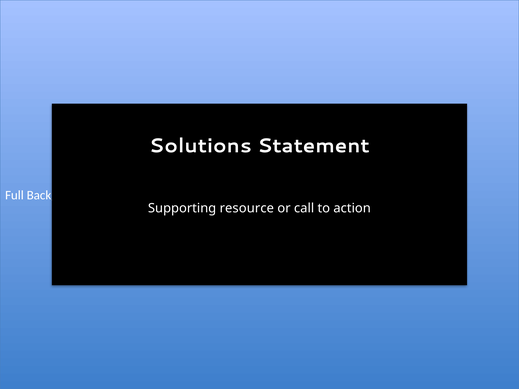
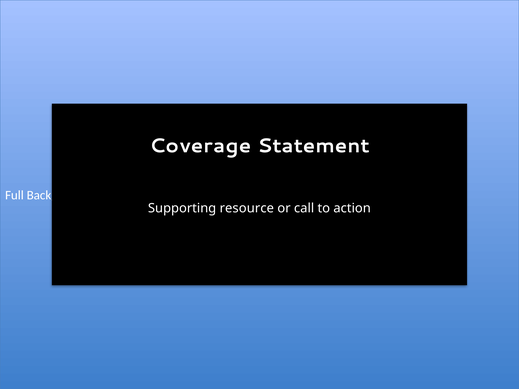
Solutions: Solutions -> Coverage
